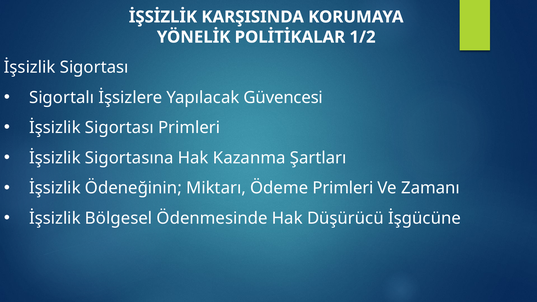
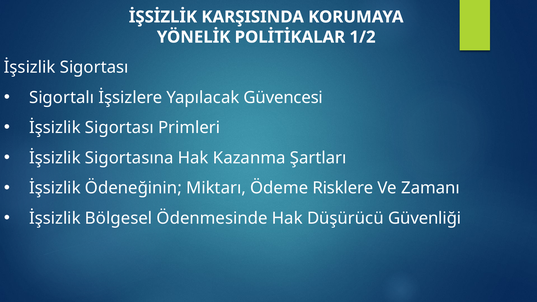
Ödeme Primleri: Primleri -> Risklere
İşgücüne: İşgücüne -> Güvenliği
